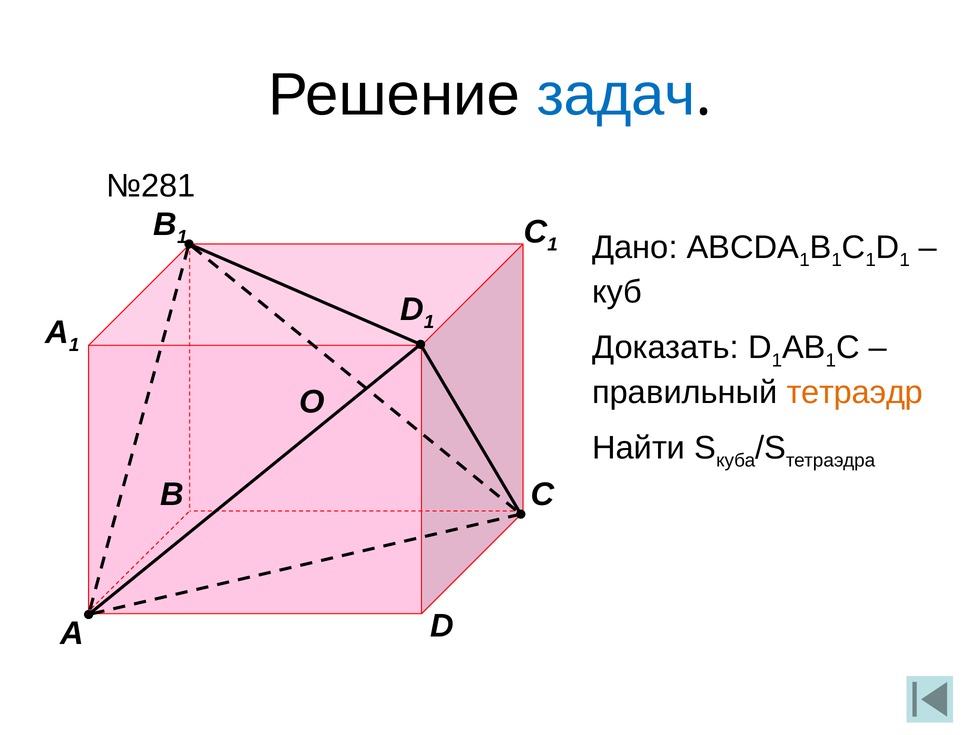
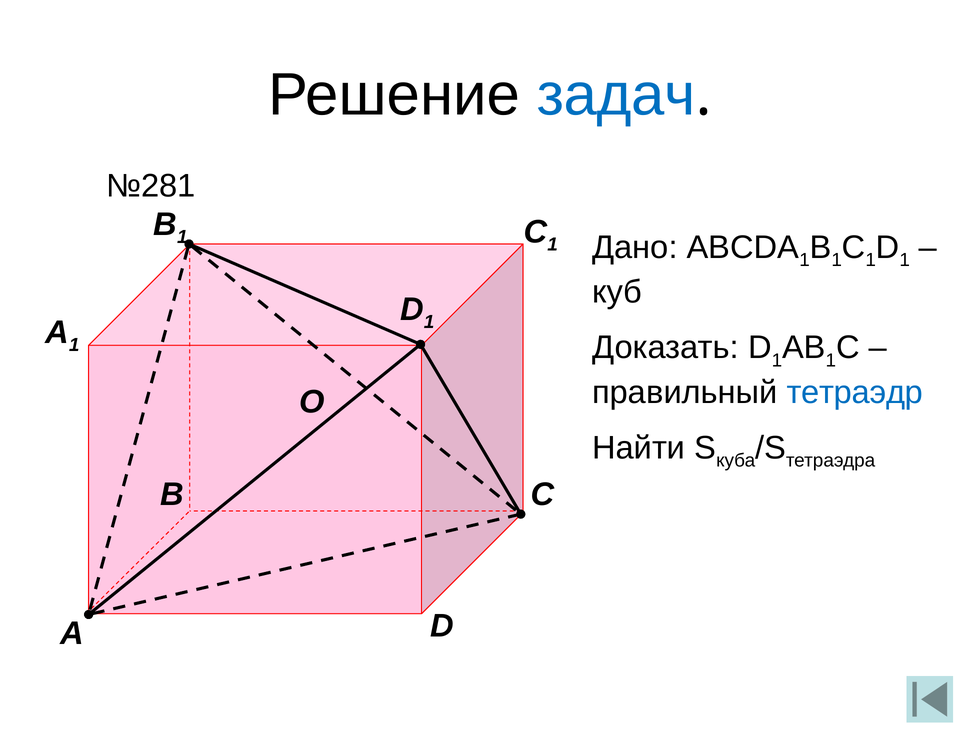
тетраэдр colour: orange -> blue
